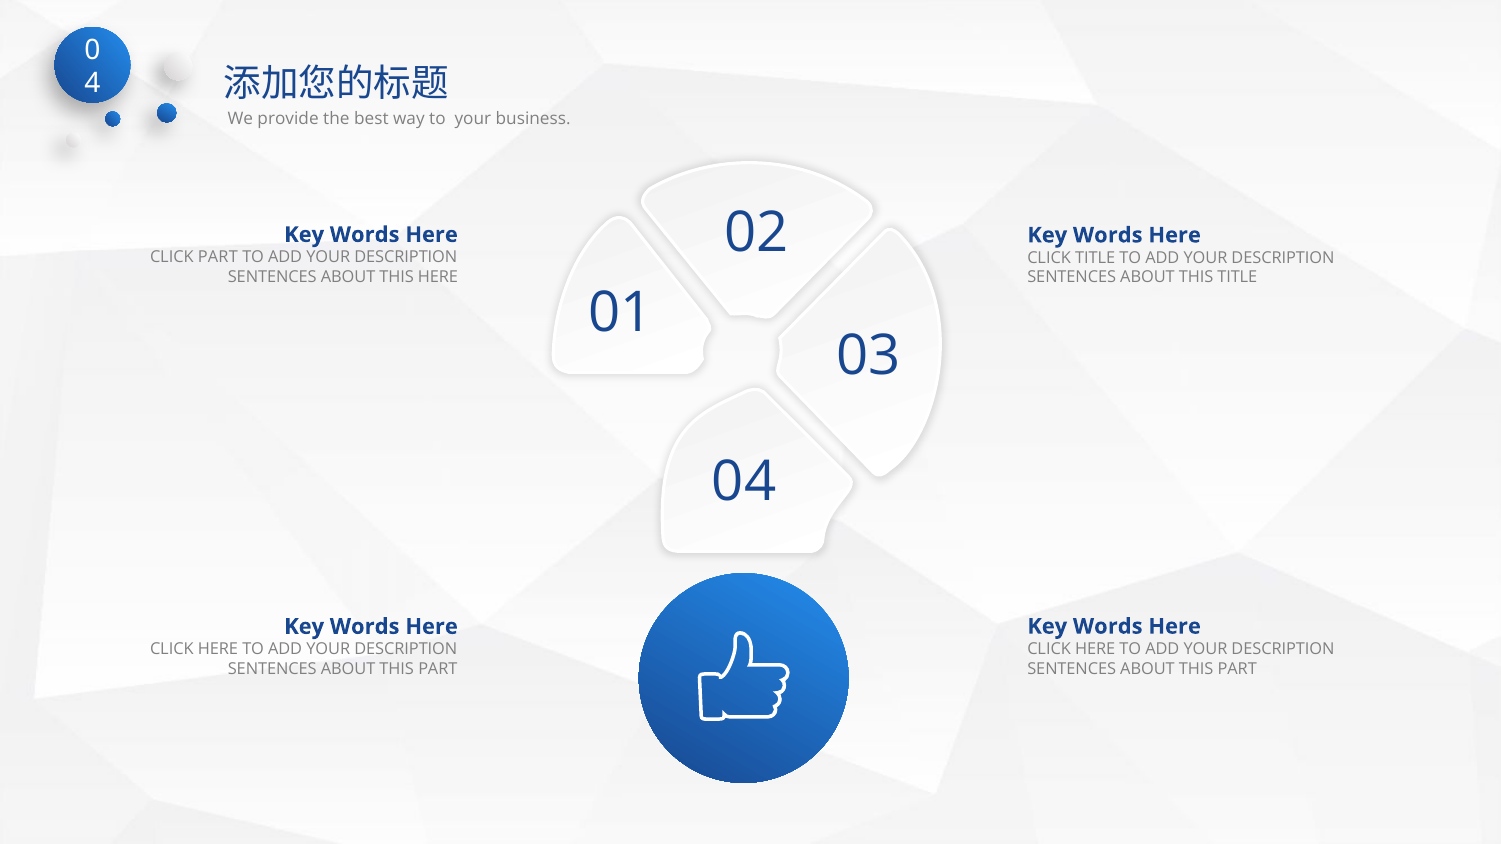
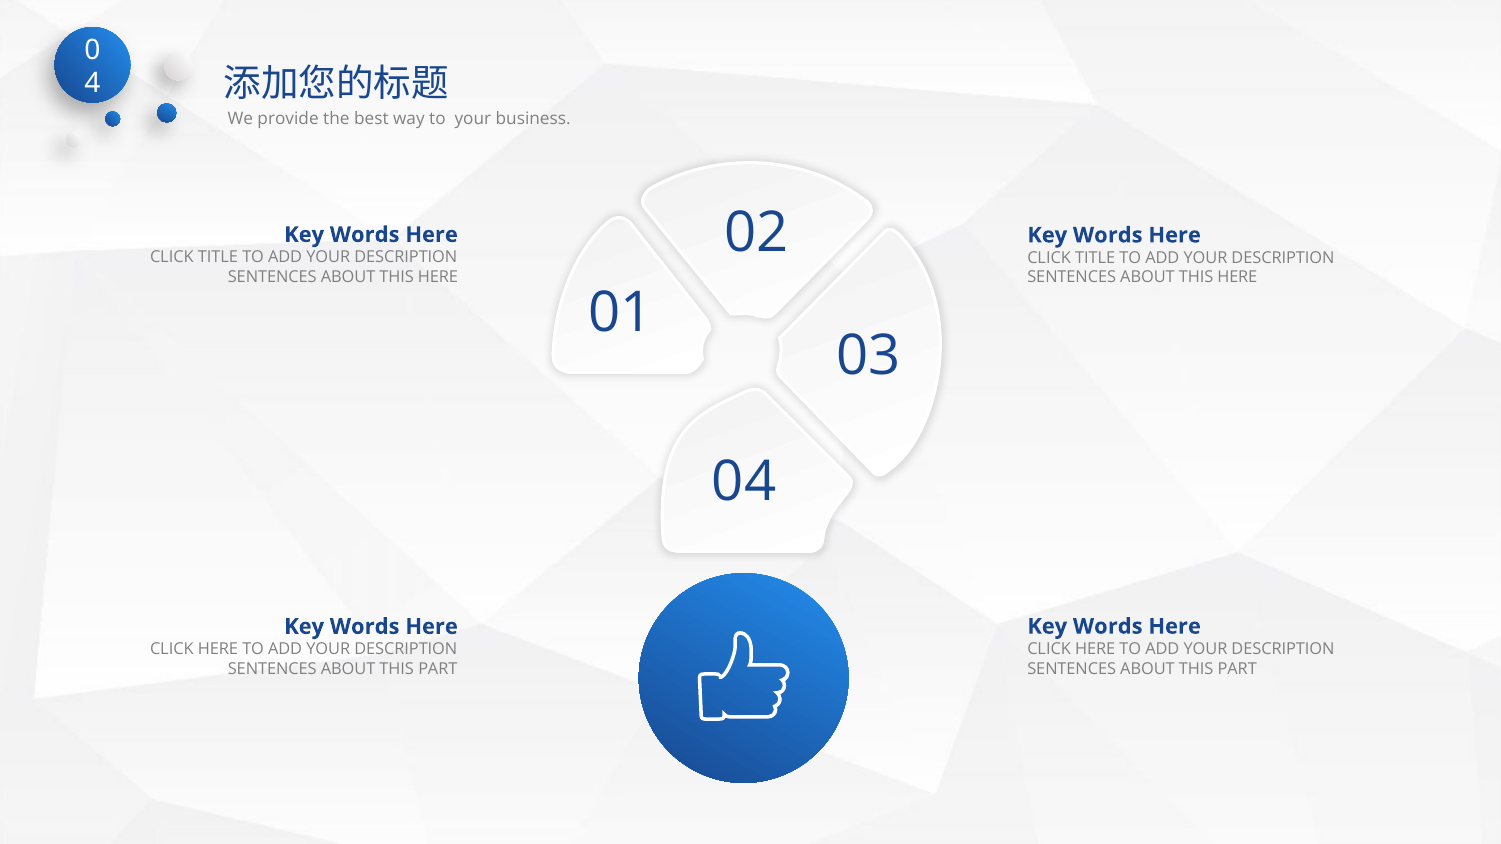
PART at (218, 257): PART -> TITLE
TITLE at (1237, 278): TITLE -> HERE
